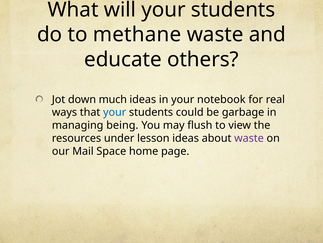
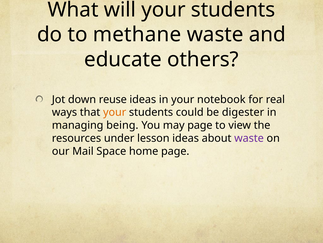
much: much -> reuse
your at (115, 112) colour: blue -> orange
garbage: garbage -> digester
may flush: flush -> page
